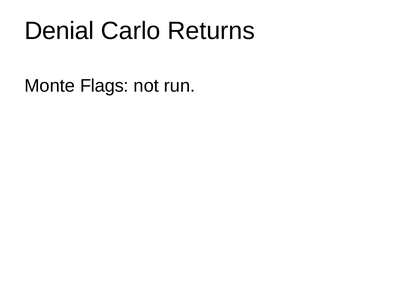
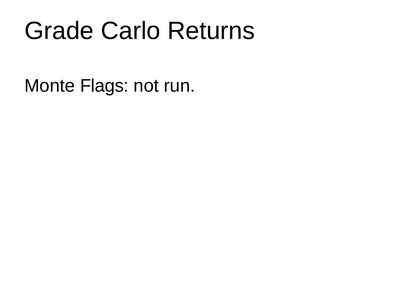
Denial: Denial -> Grade
